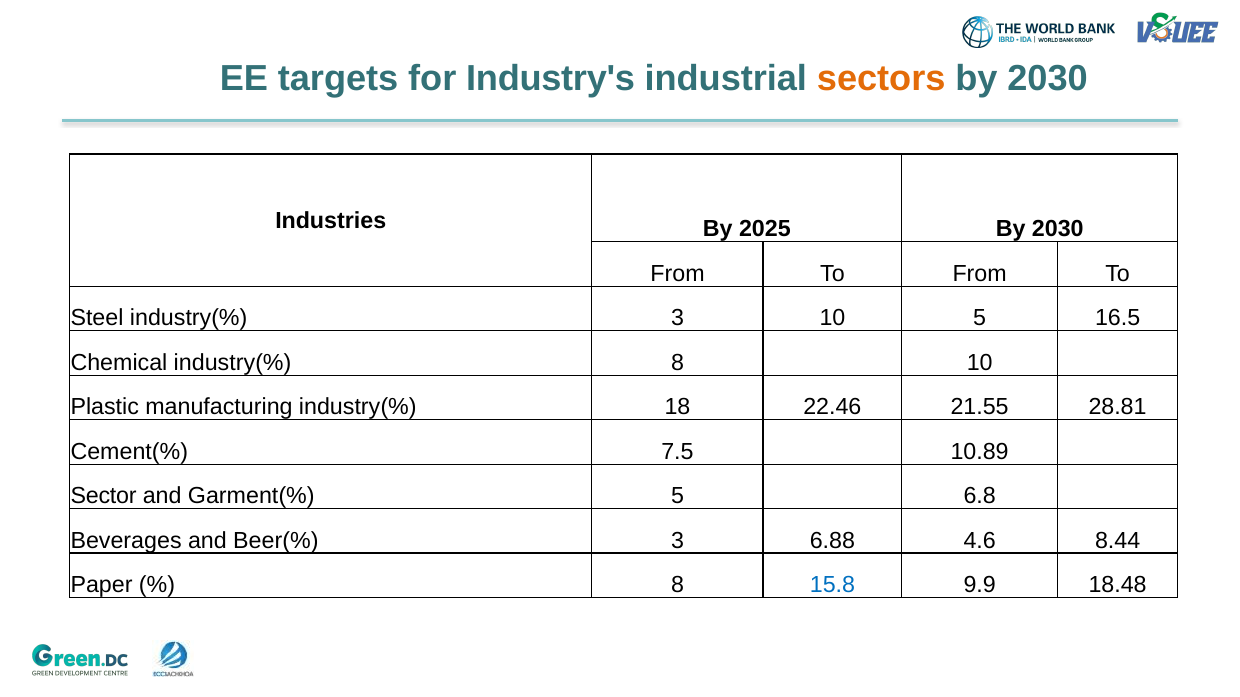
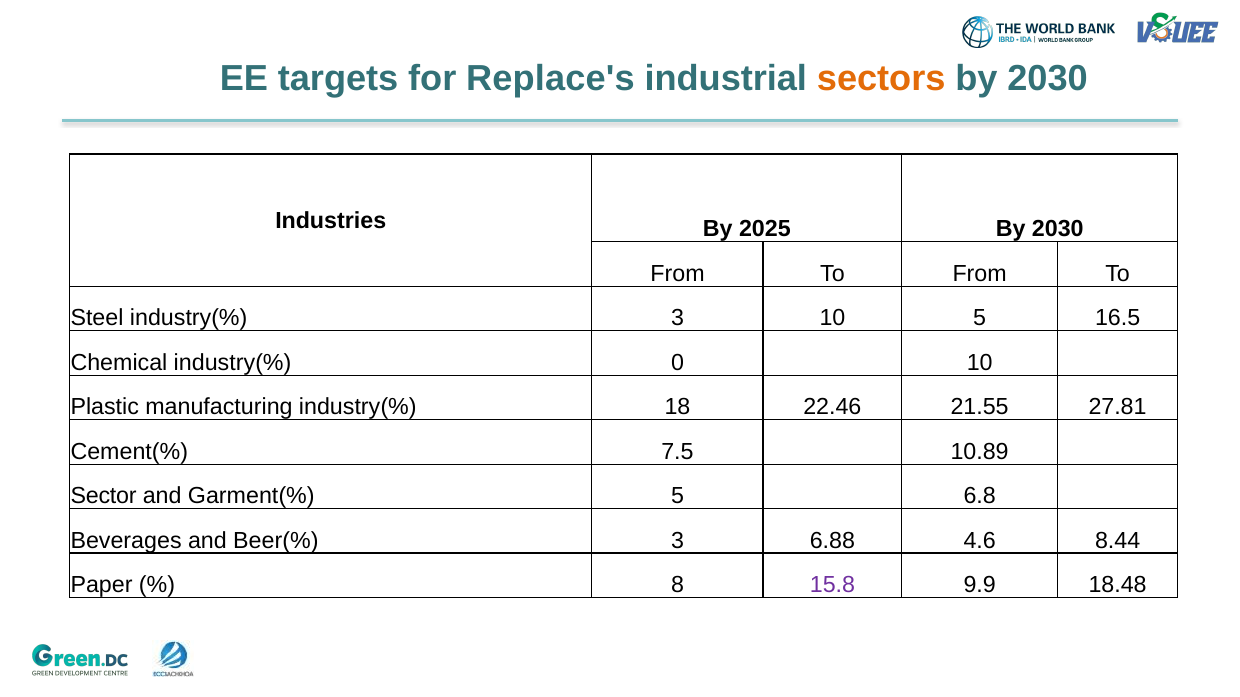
Industry's: Industry's -> Replace's
industry(% 8: 8 -> 0
28.81: 28.81 -> 27.81
15.8 colour: blue -> purple
